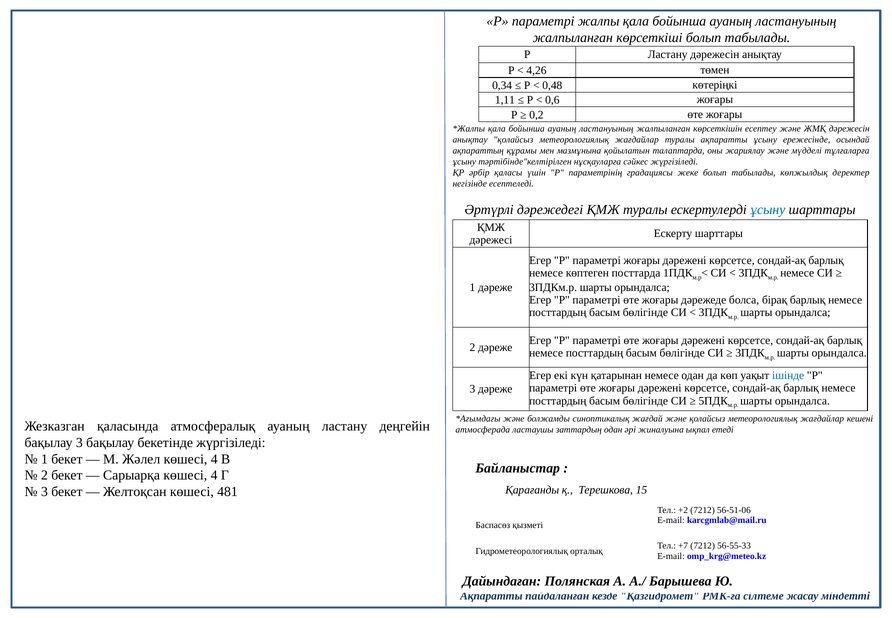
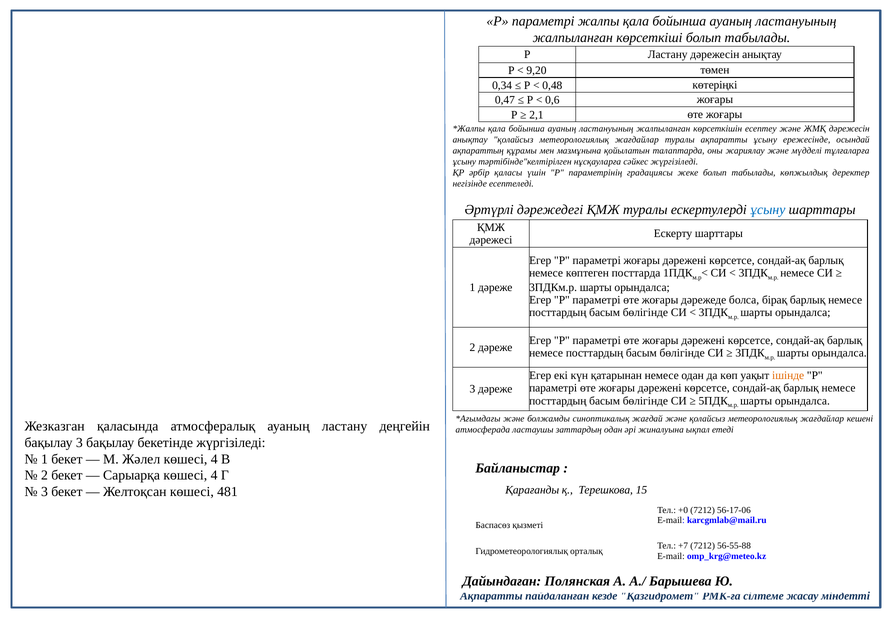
4,26: 4,26 -> 9,20
1,11: 1,11 -> 0,47
0,2: 0,2 -> 2,1
ішінде colour: blue -> orange
+2: +2 -> +0
56-51-06: 56-51-06 -> 56-17-06
56-55-33: 56-55-33 -> 56-55-88
